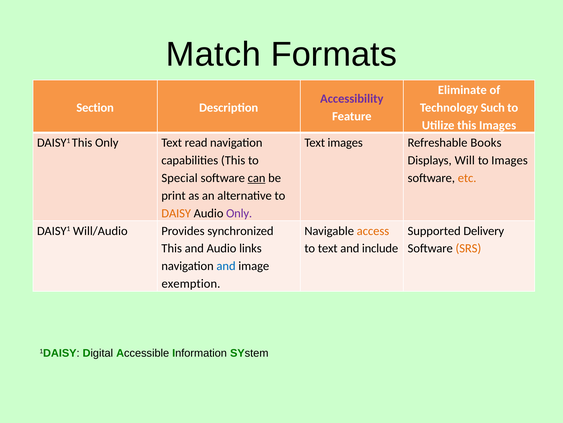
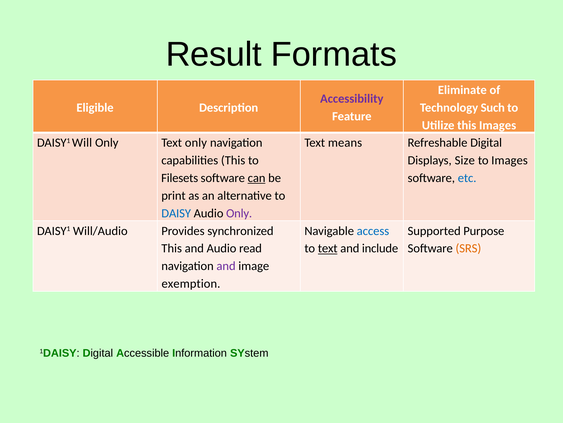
Match: Match -> Result
Section: Section -> Eligible
DAISY1 This: This -> Will
Text read: read -> only
Text images: images -> means
Refreshable Books: Books -> Digital
Will: Will -> Size
Special: Special -> Filesets
etc colour: orange -> blue
DAISY colour: orange -> blue
access colour: orange -> blue
Delivery: Delivery -> Purpose
links: links -> read
text at (328, 248) underline: none -> present
and at (226, 266) colour: blue -> purple
